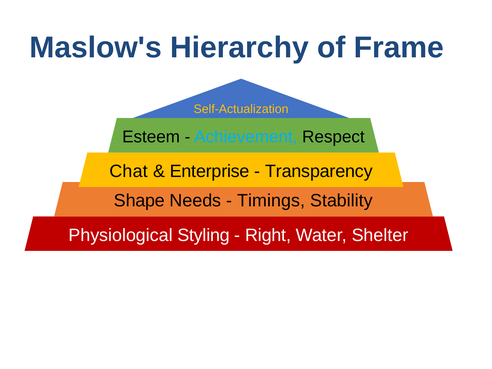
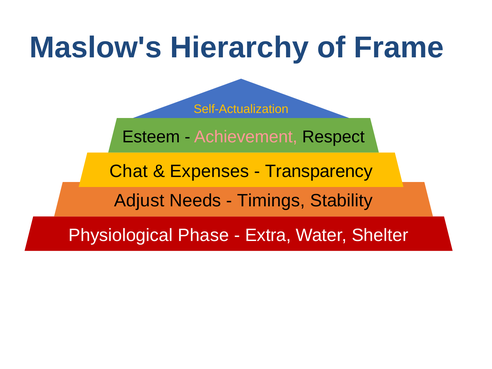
Achievement colour: light blue -> pink
Enterprise: Enterprise -> Expenses
Shape: Shape -> Adjust
Styling: Styling -> Phase
Right: Right -> Extra
